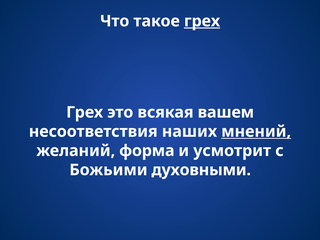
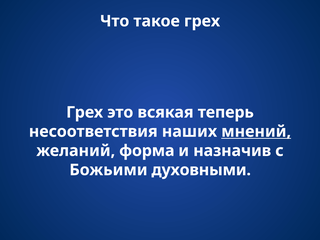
грех at (202, 21) underline: present -> none
вашем: вашем -> теперь
усмотрит: усмотрит -> назначив
